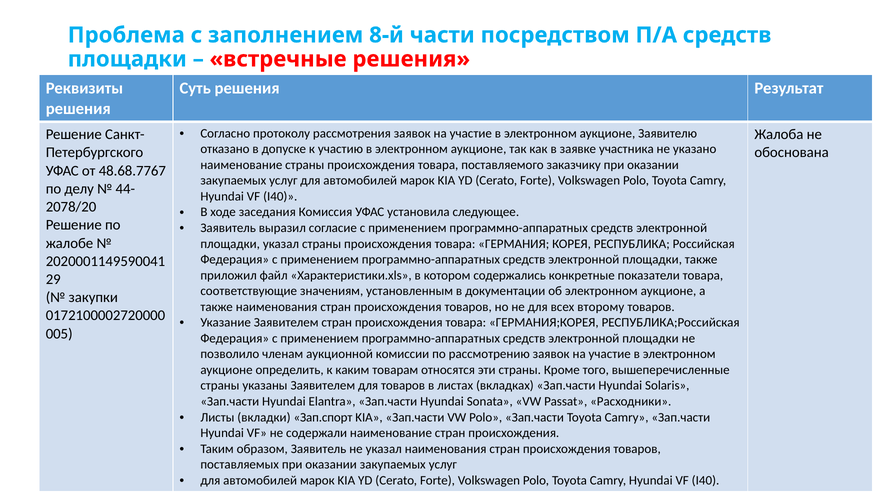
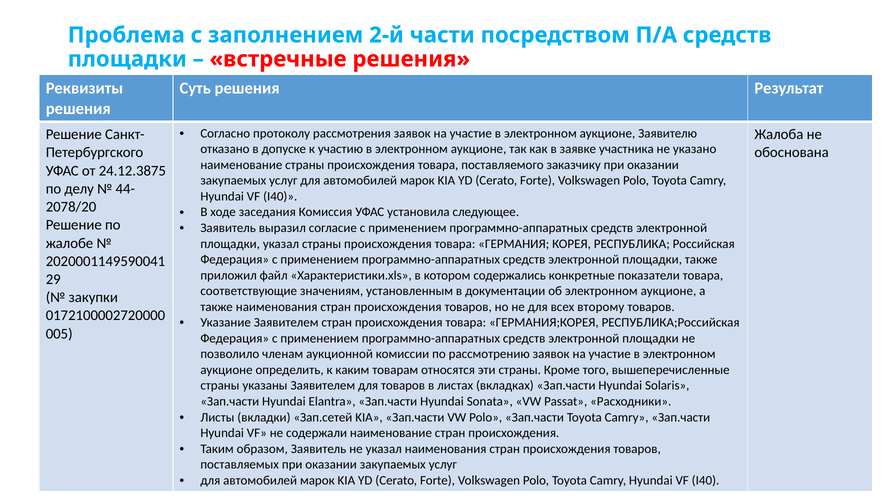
8-й: 8-й -> 2-й
48.68.7767: 48.68.7767 -> 24.12.3875
Зап.спорт: Зап.спорт -> Зап.сетей
